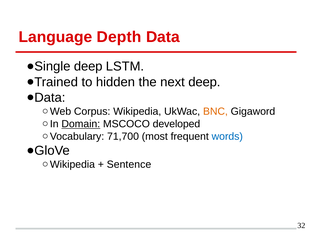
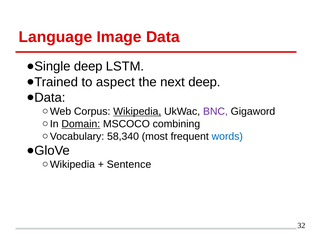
Depth: Depth -> Image
hidden: hidden -> aspect
Wikipedia underline: none -> present
BNC colour: orange -> purple
developed: developed -> combining
71,700: 71,700 -> 58,340
